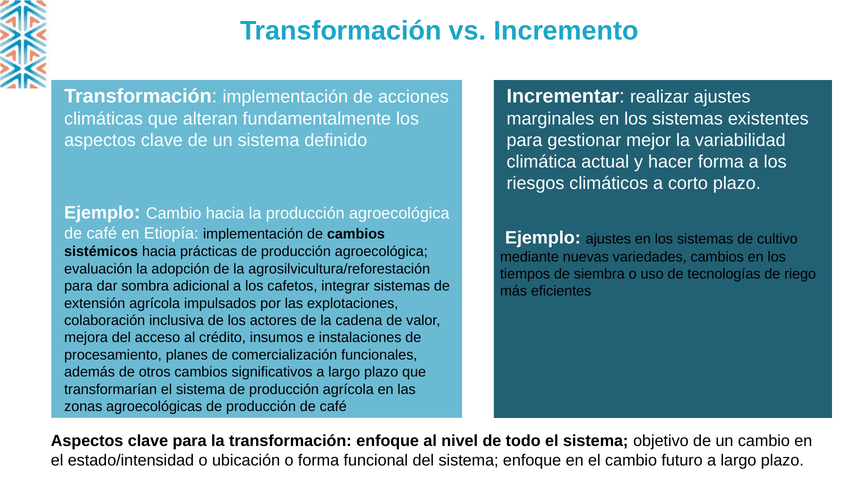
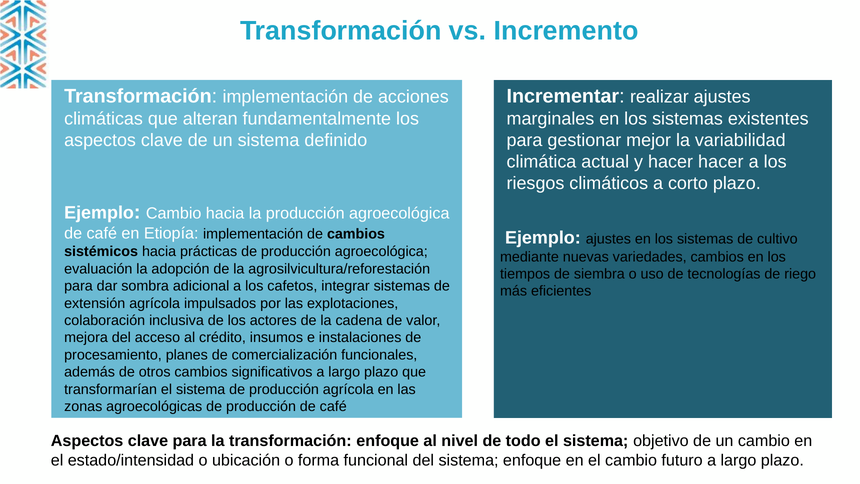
hacer forma: forma -> hacer
